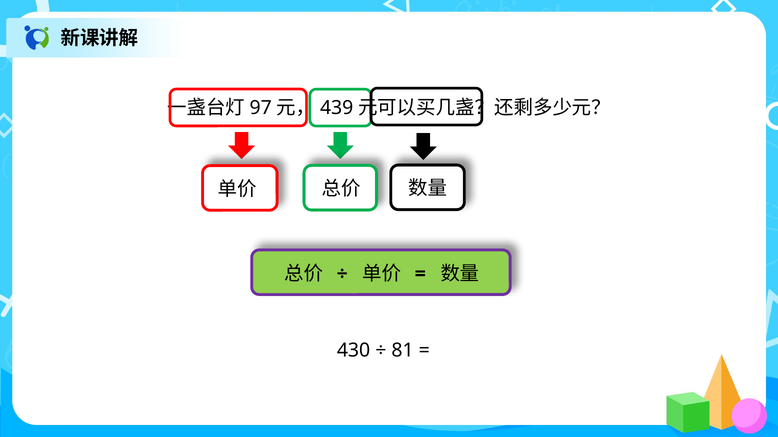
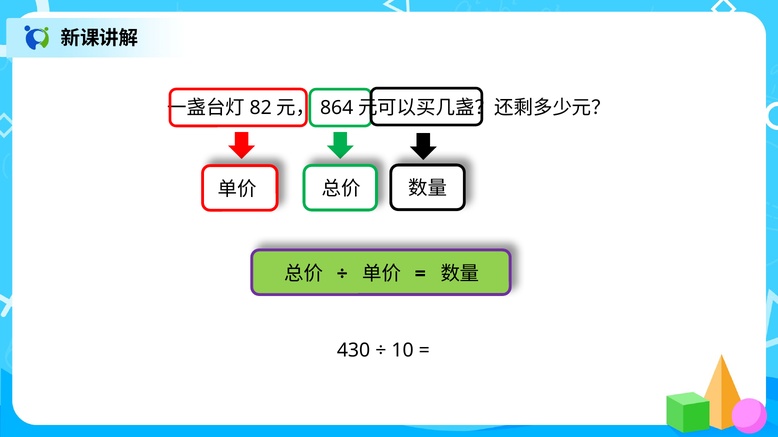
97: 97 -> 82
439: 439 -> 864
81: 81 -> 10
